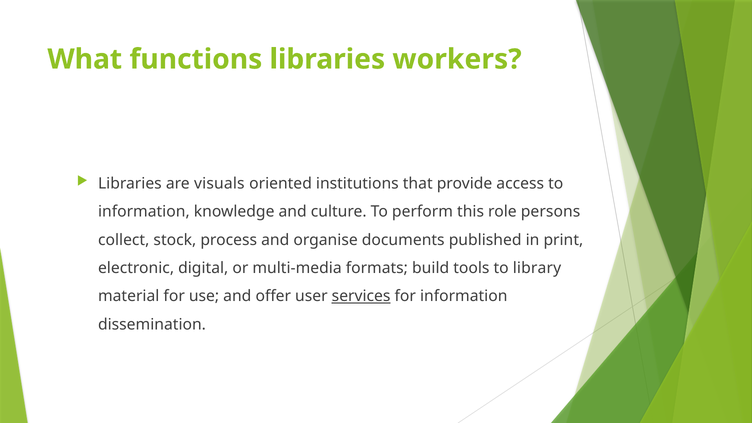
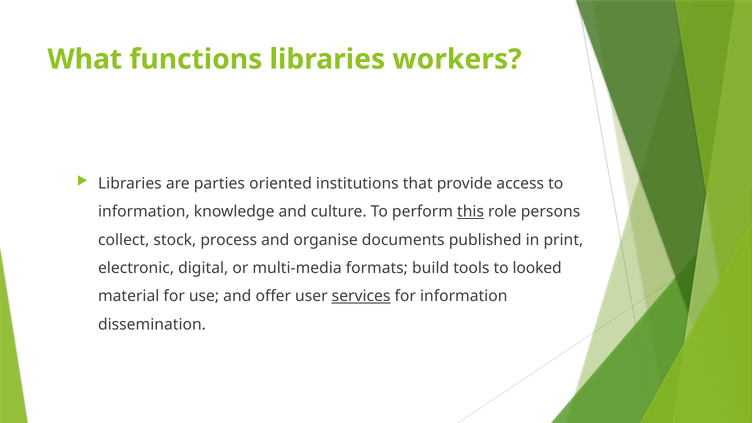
visuals: visuals -> parties
this underline: none -> present
library: library -> looked
